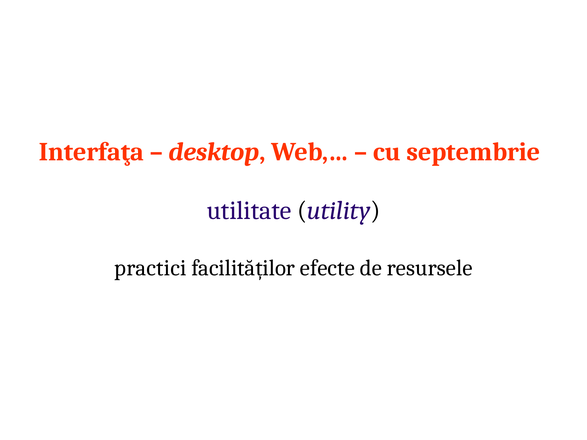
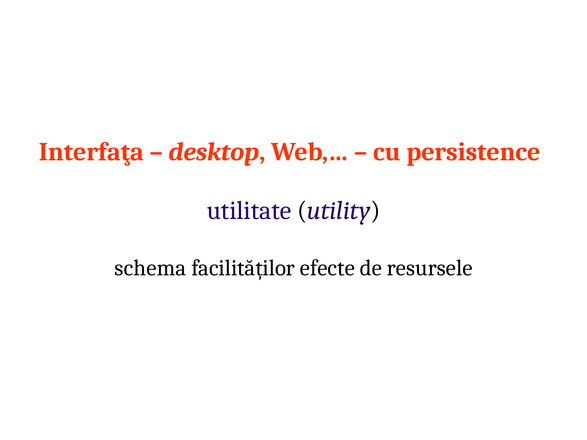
septembrie: septembrie -> persistence
practici: practici -> schema
